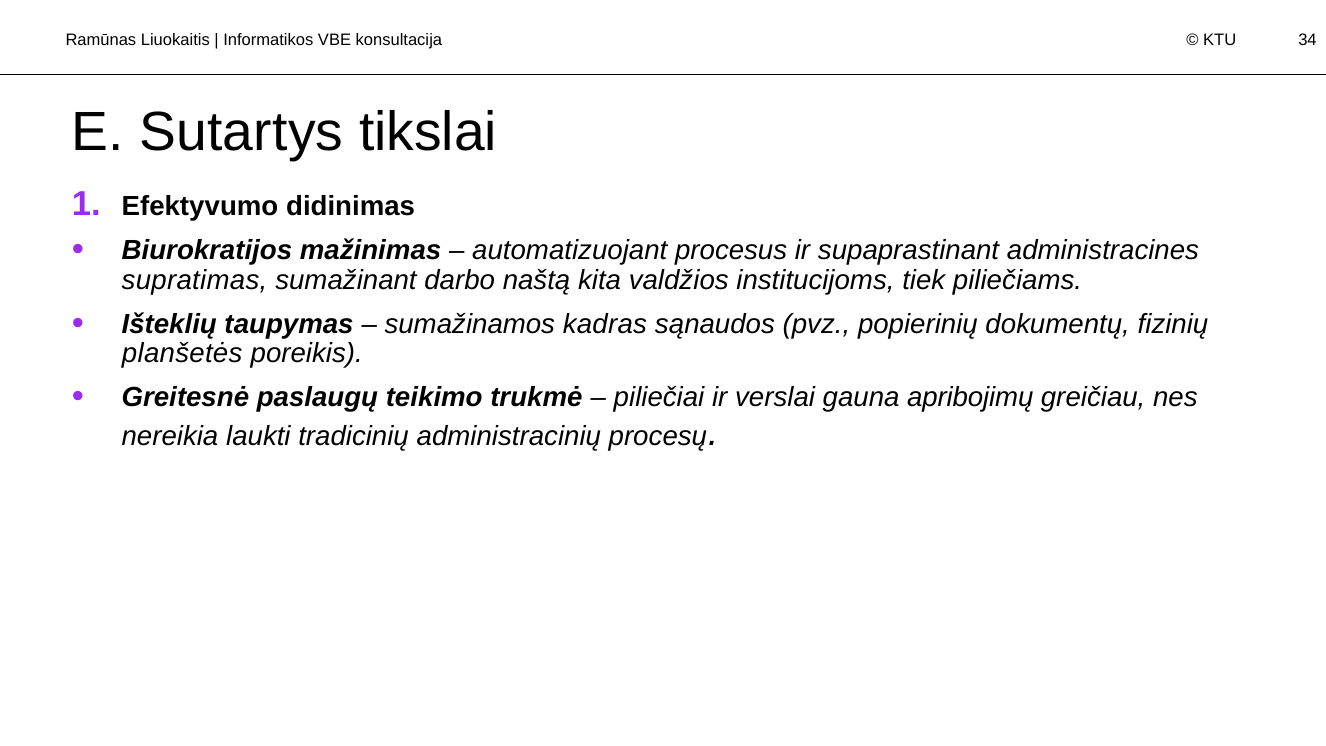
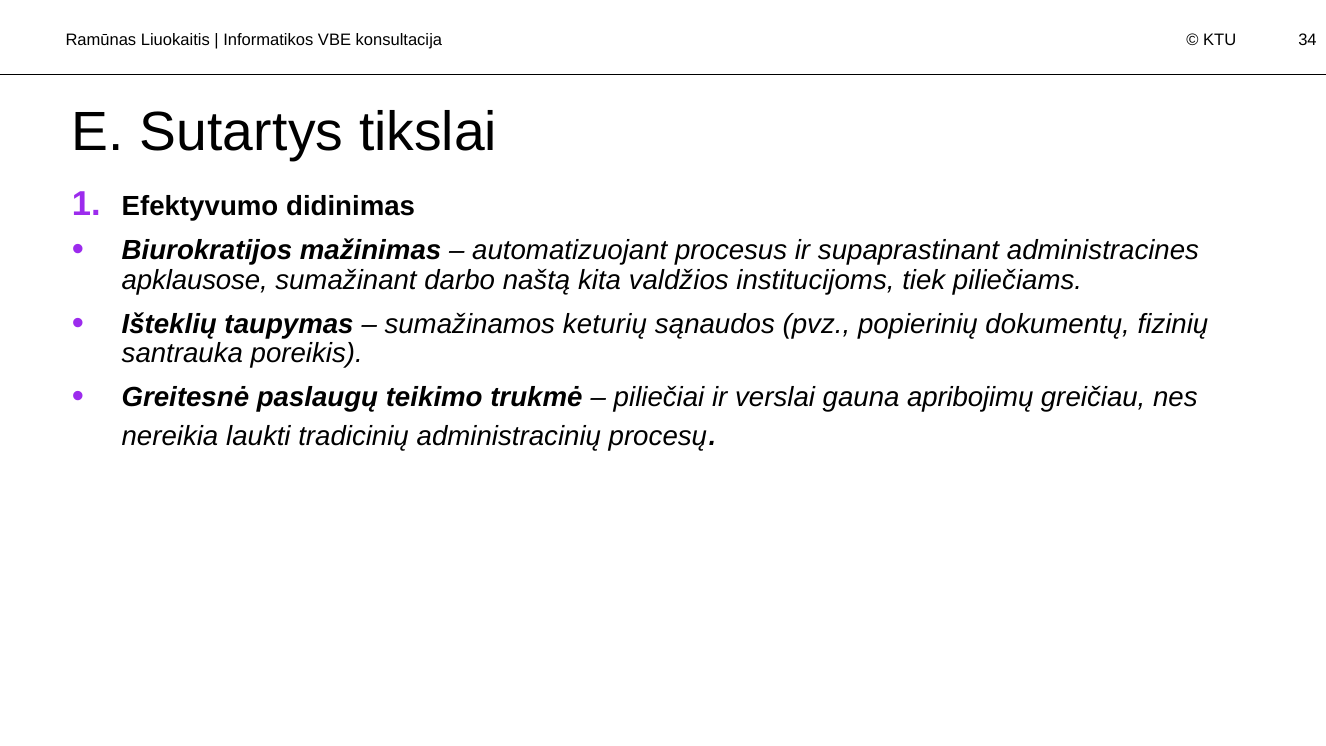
supratimas: supratimas -> apklausose
kadras: kadras -> keturių
planšetės: planšetės -> santrauka
